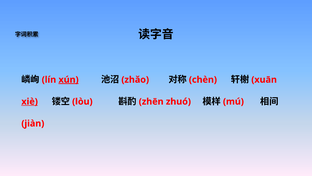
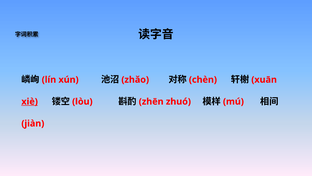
xún underline: present -> none
